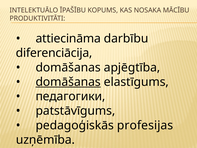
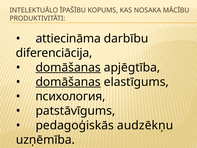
domāšanas at (68, 67) underline: none -> present
педагогики: педагогики -> психология
profesijas: profesijas -> audzēkņu
